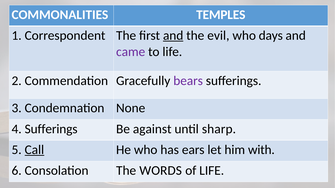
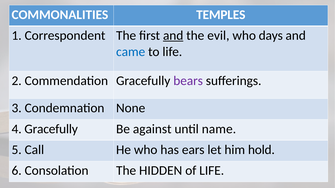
came colour: purple -> blue
4 Sufferings: Sufferings -> Gracefully
sharp: sharp -> name
Call underline: present -> none
with: with -> hold
WORDS: WORDS -> HIDDEN
